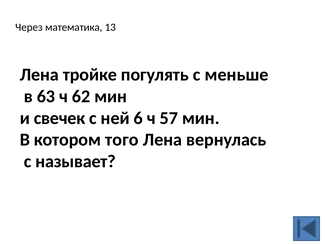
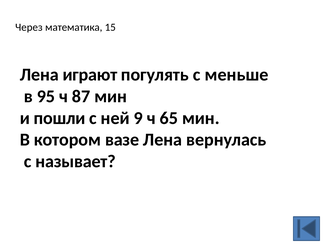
13: 13 -> 15
тройке: тройке -> играют
63: 63 -> 95
62: 62 -> 87
свечек: свечек -> пошли
6: 6 -> 9
57: 57 -> 65
того: того -> вазе
